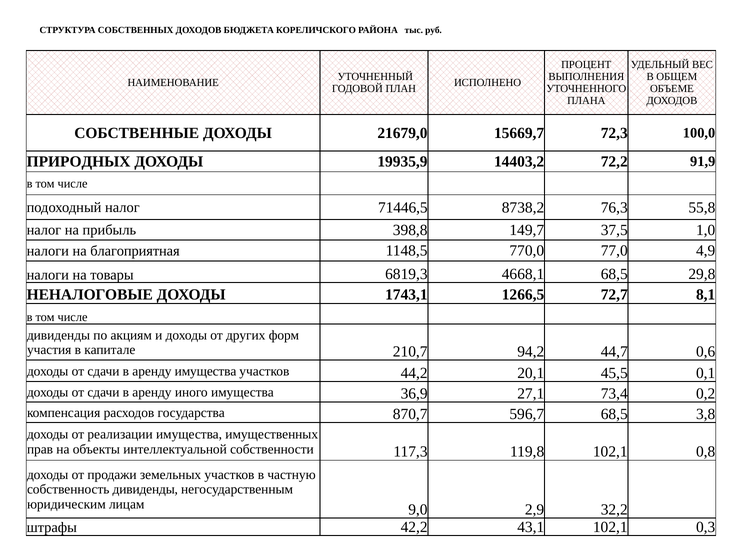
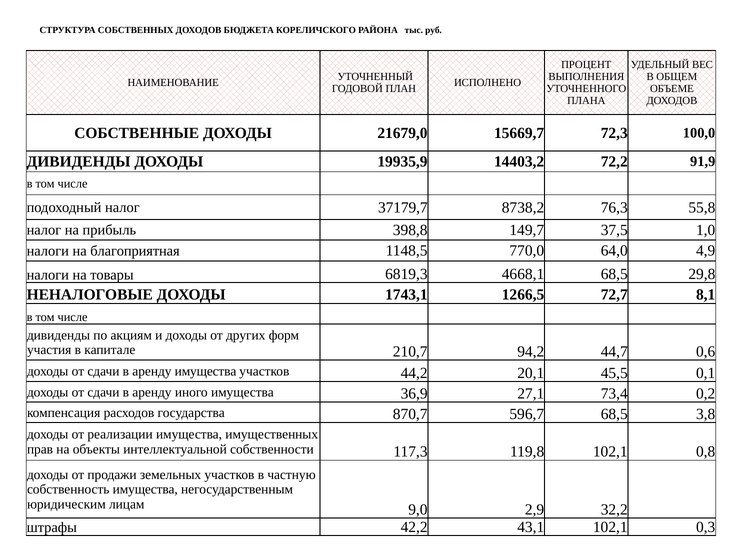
ПРИРОДНЫХ at (79, 162): ПРИРОДНЫХ -> ДИВИДЕНДЫ
71446,5: 71446,5 -> 37179,7
77,0: 77,0 -> 64,0
собственность дивиденды: дивиденды -> имущества
